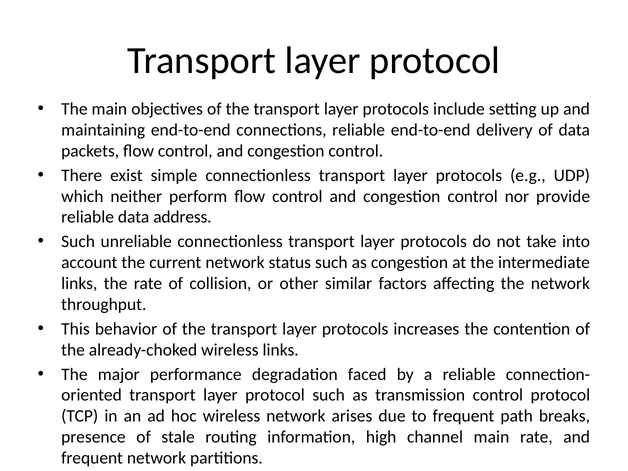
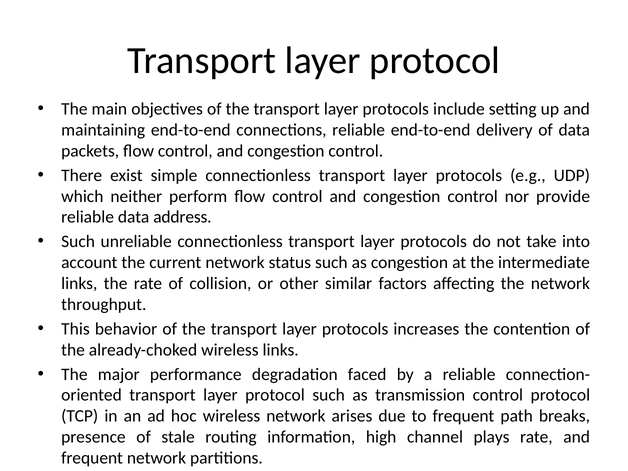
channel main: main -> plays
